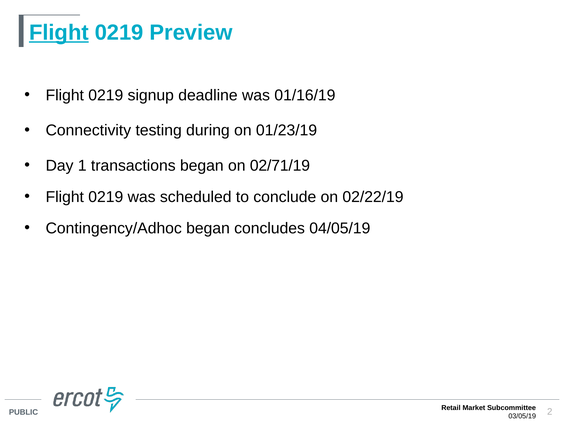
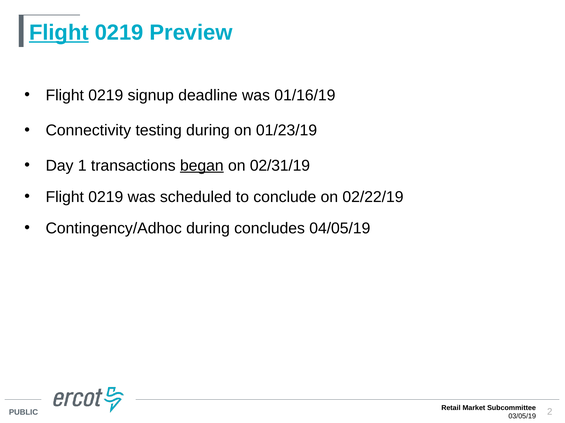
began at (202, 166) underline: none -> present
02/71/19: 02/71/19 -> 02/31/19
Contingency/Adhoc began: began -> during
